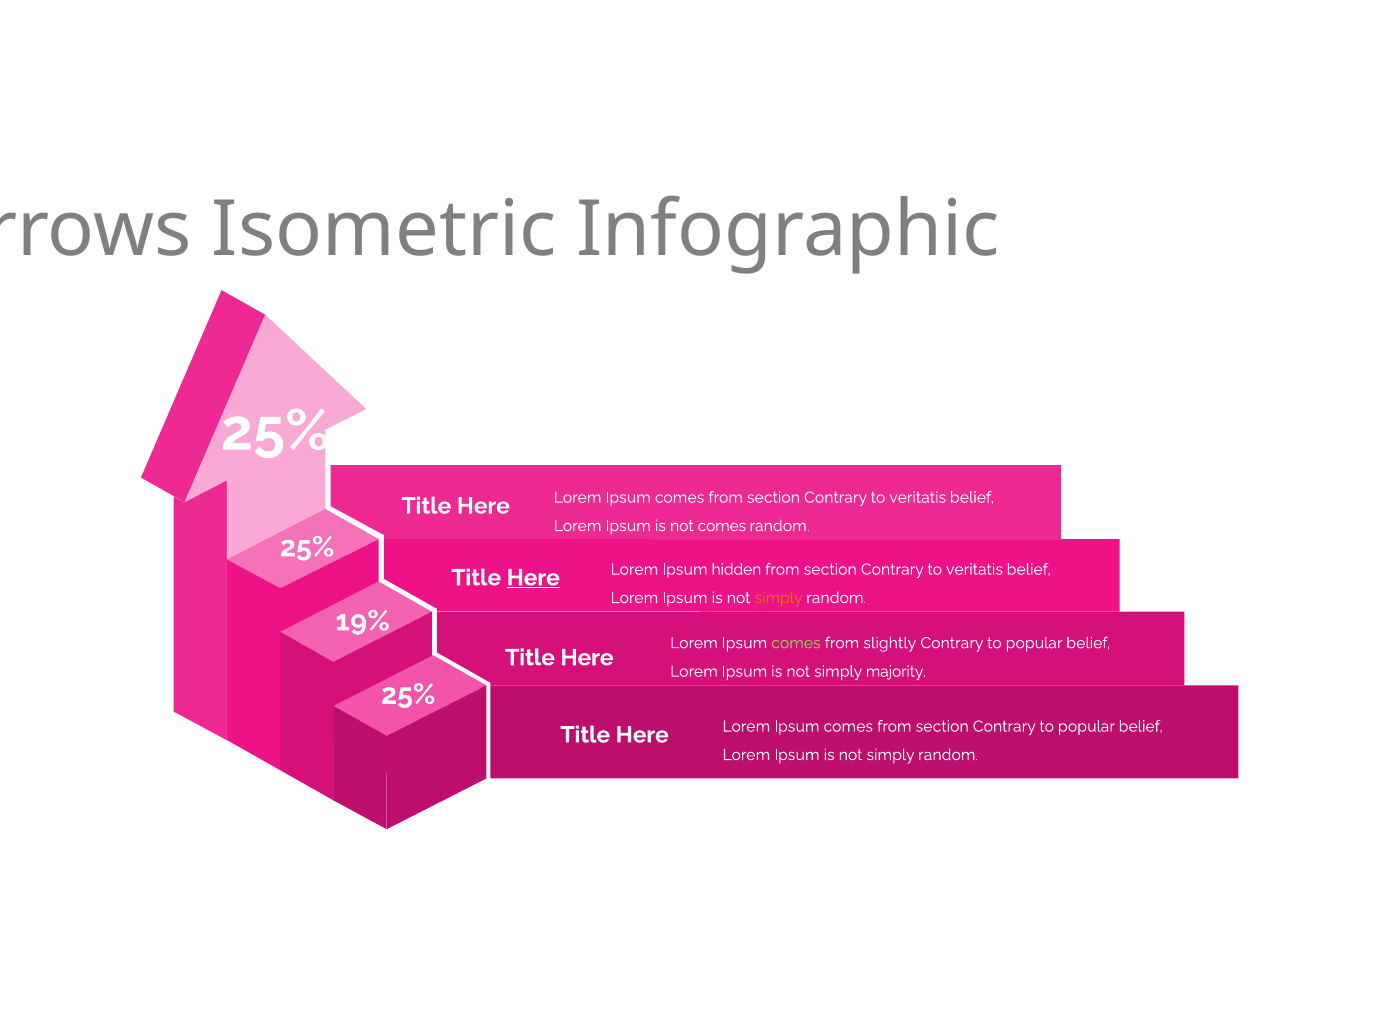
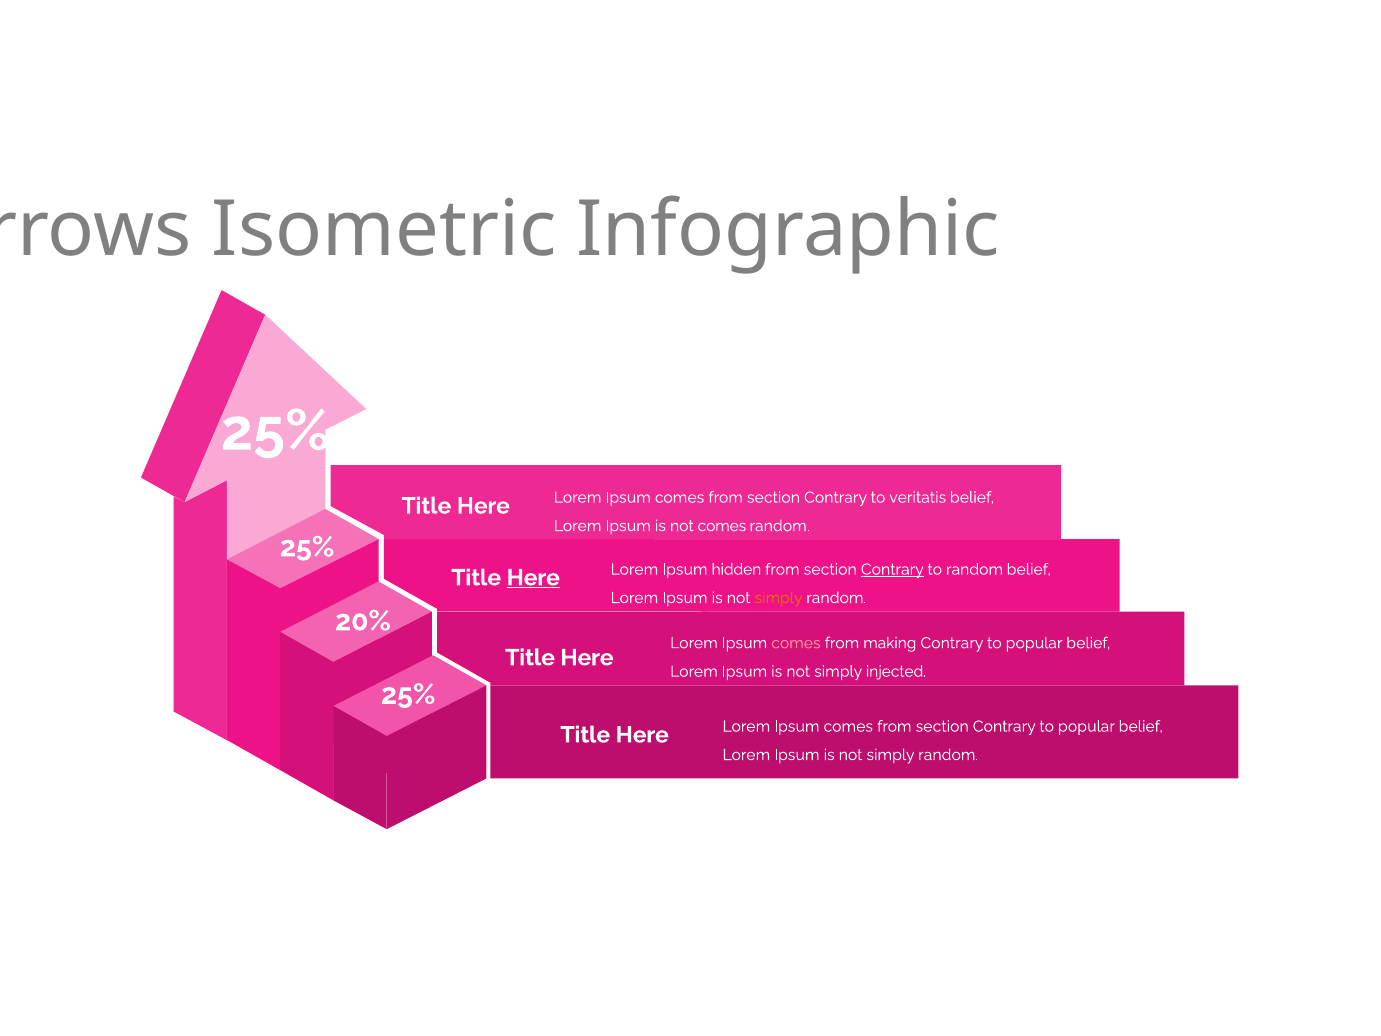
Contrary at (892, 569) underline: none -> present
veritatis at (974, 569): veritatis -> random
19%: 19% -> 20%
comes at (796, 643) colour: light green -> pink
slightly: slightly -> making
majority: majority -> injected
